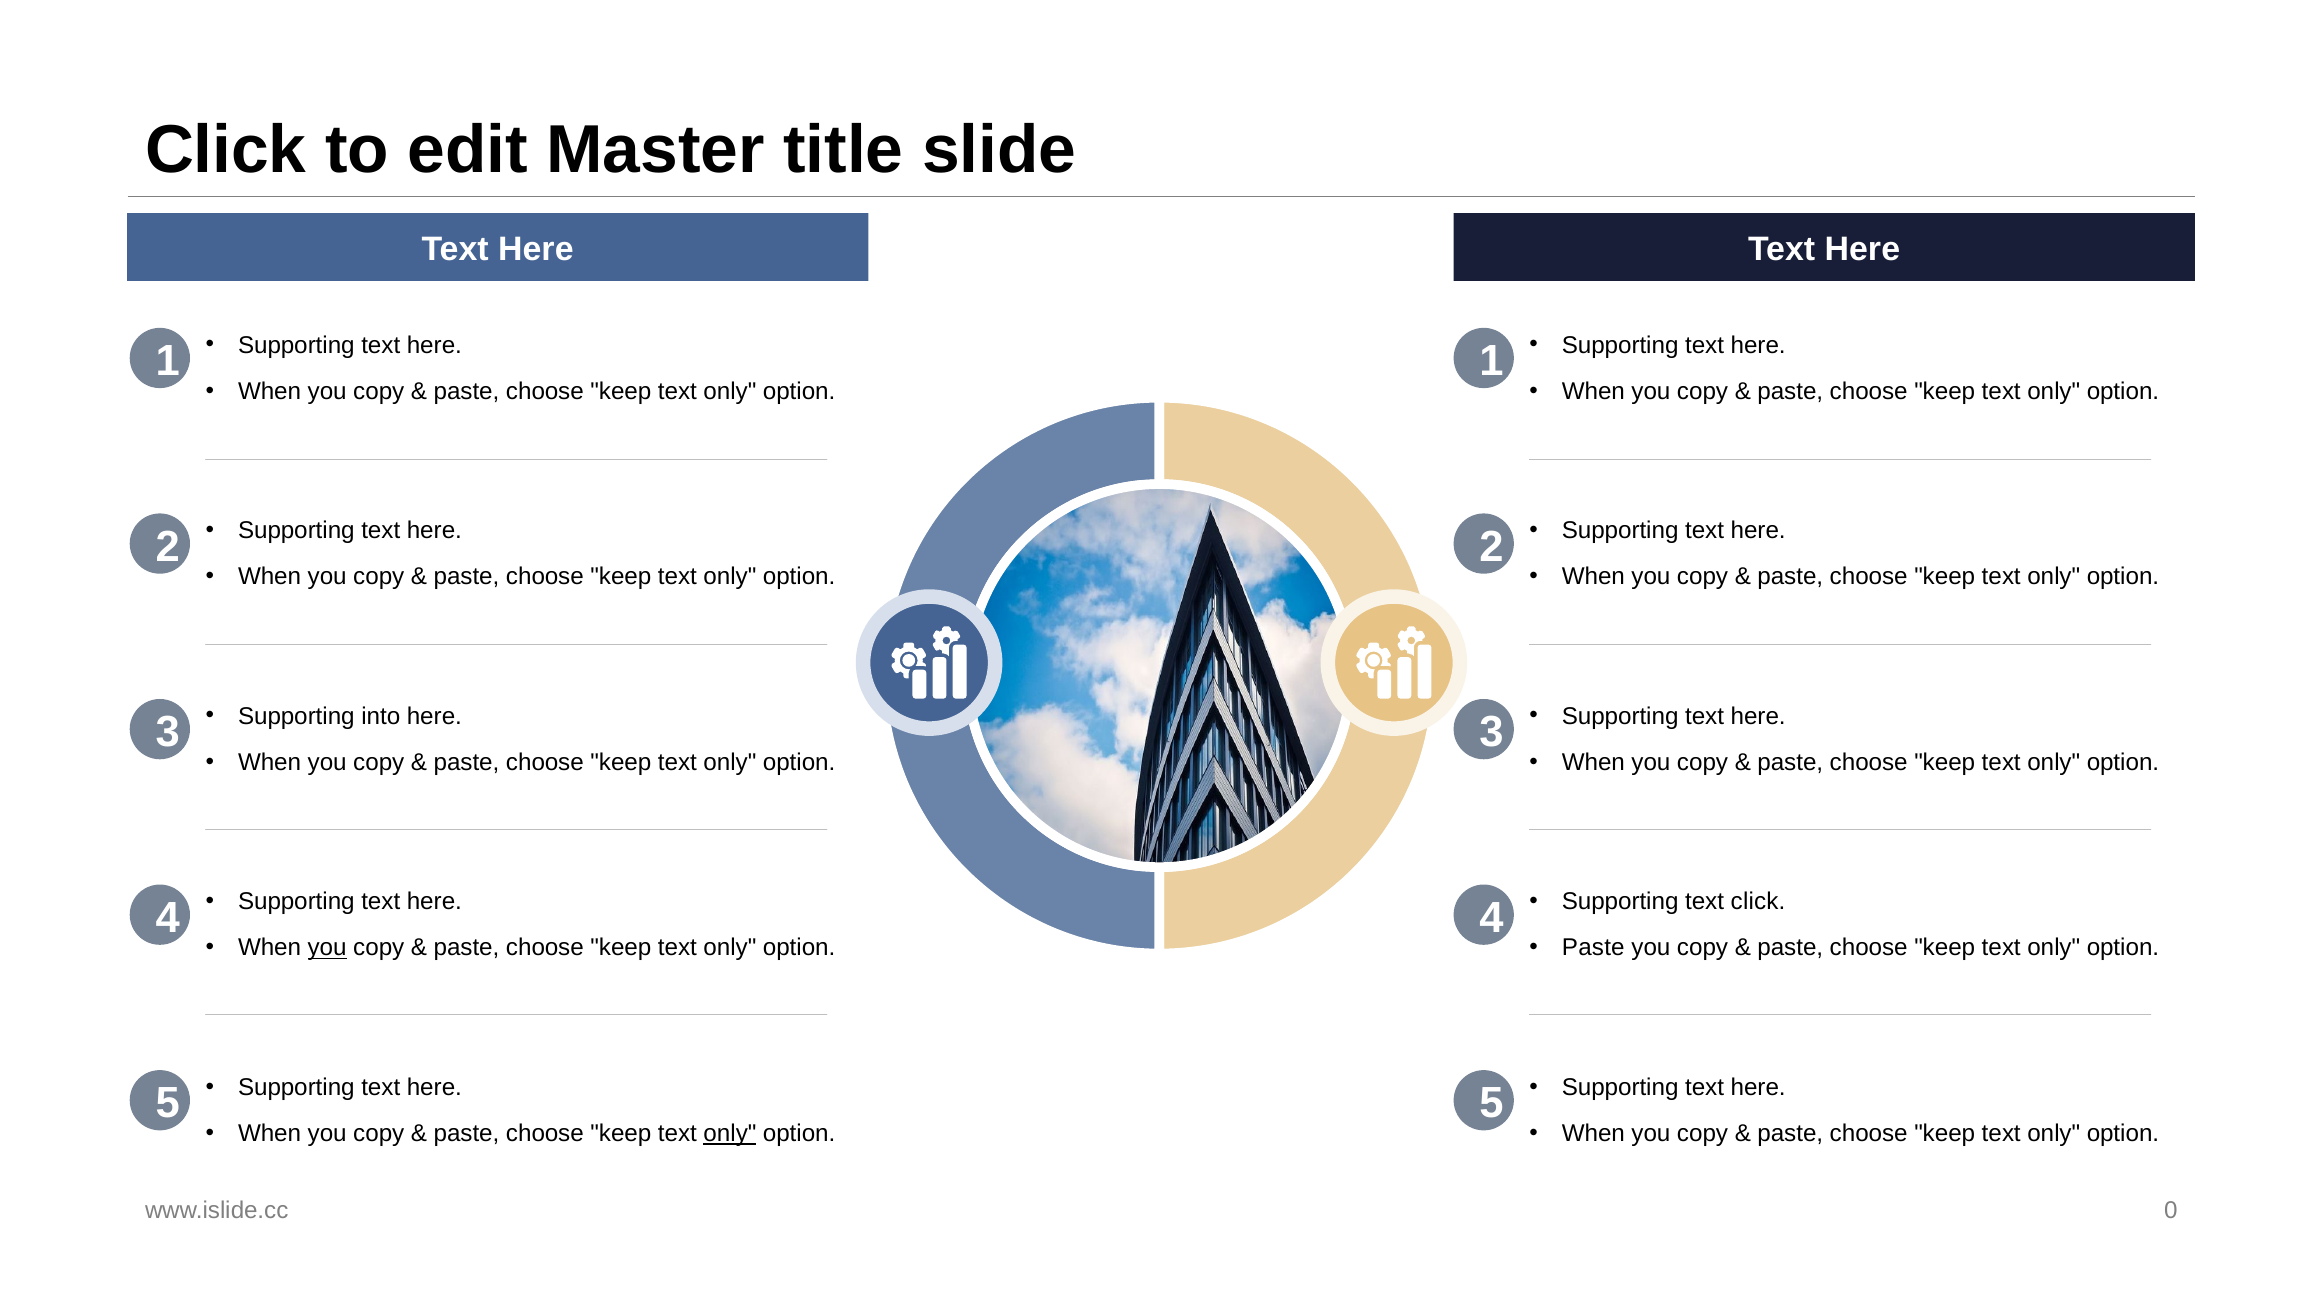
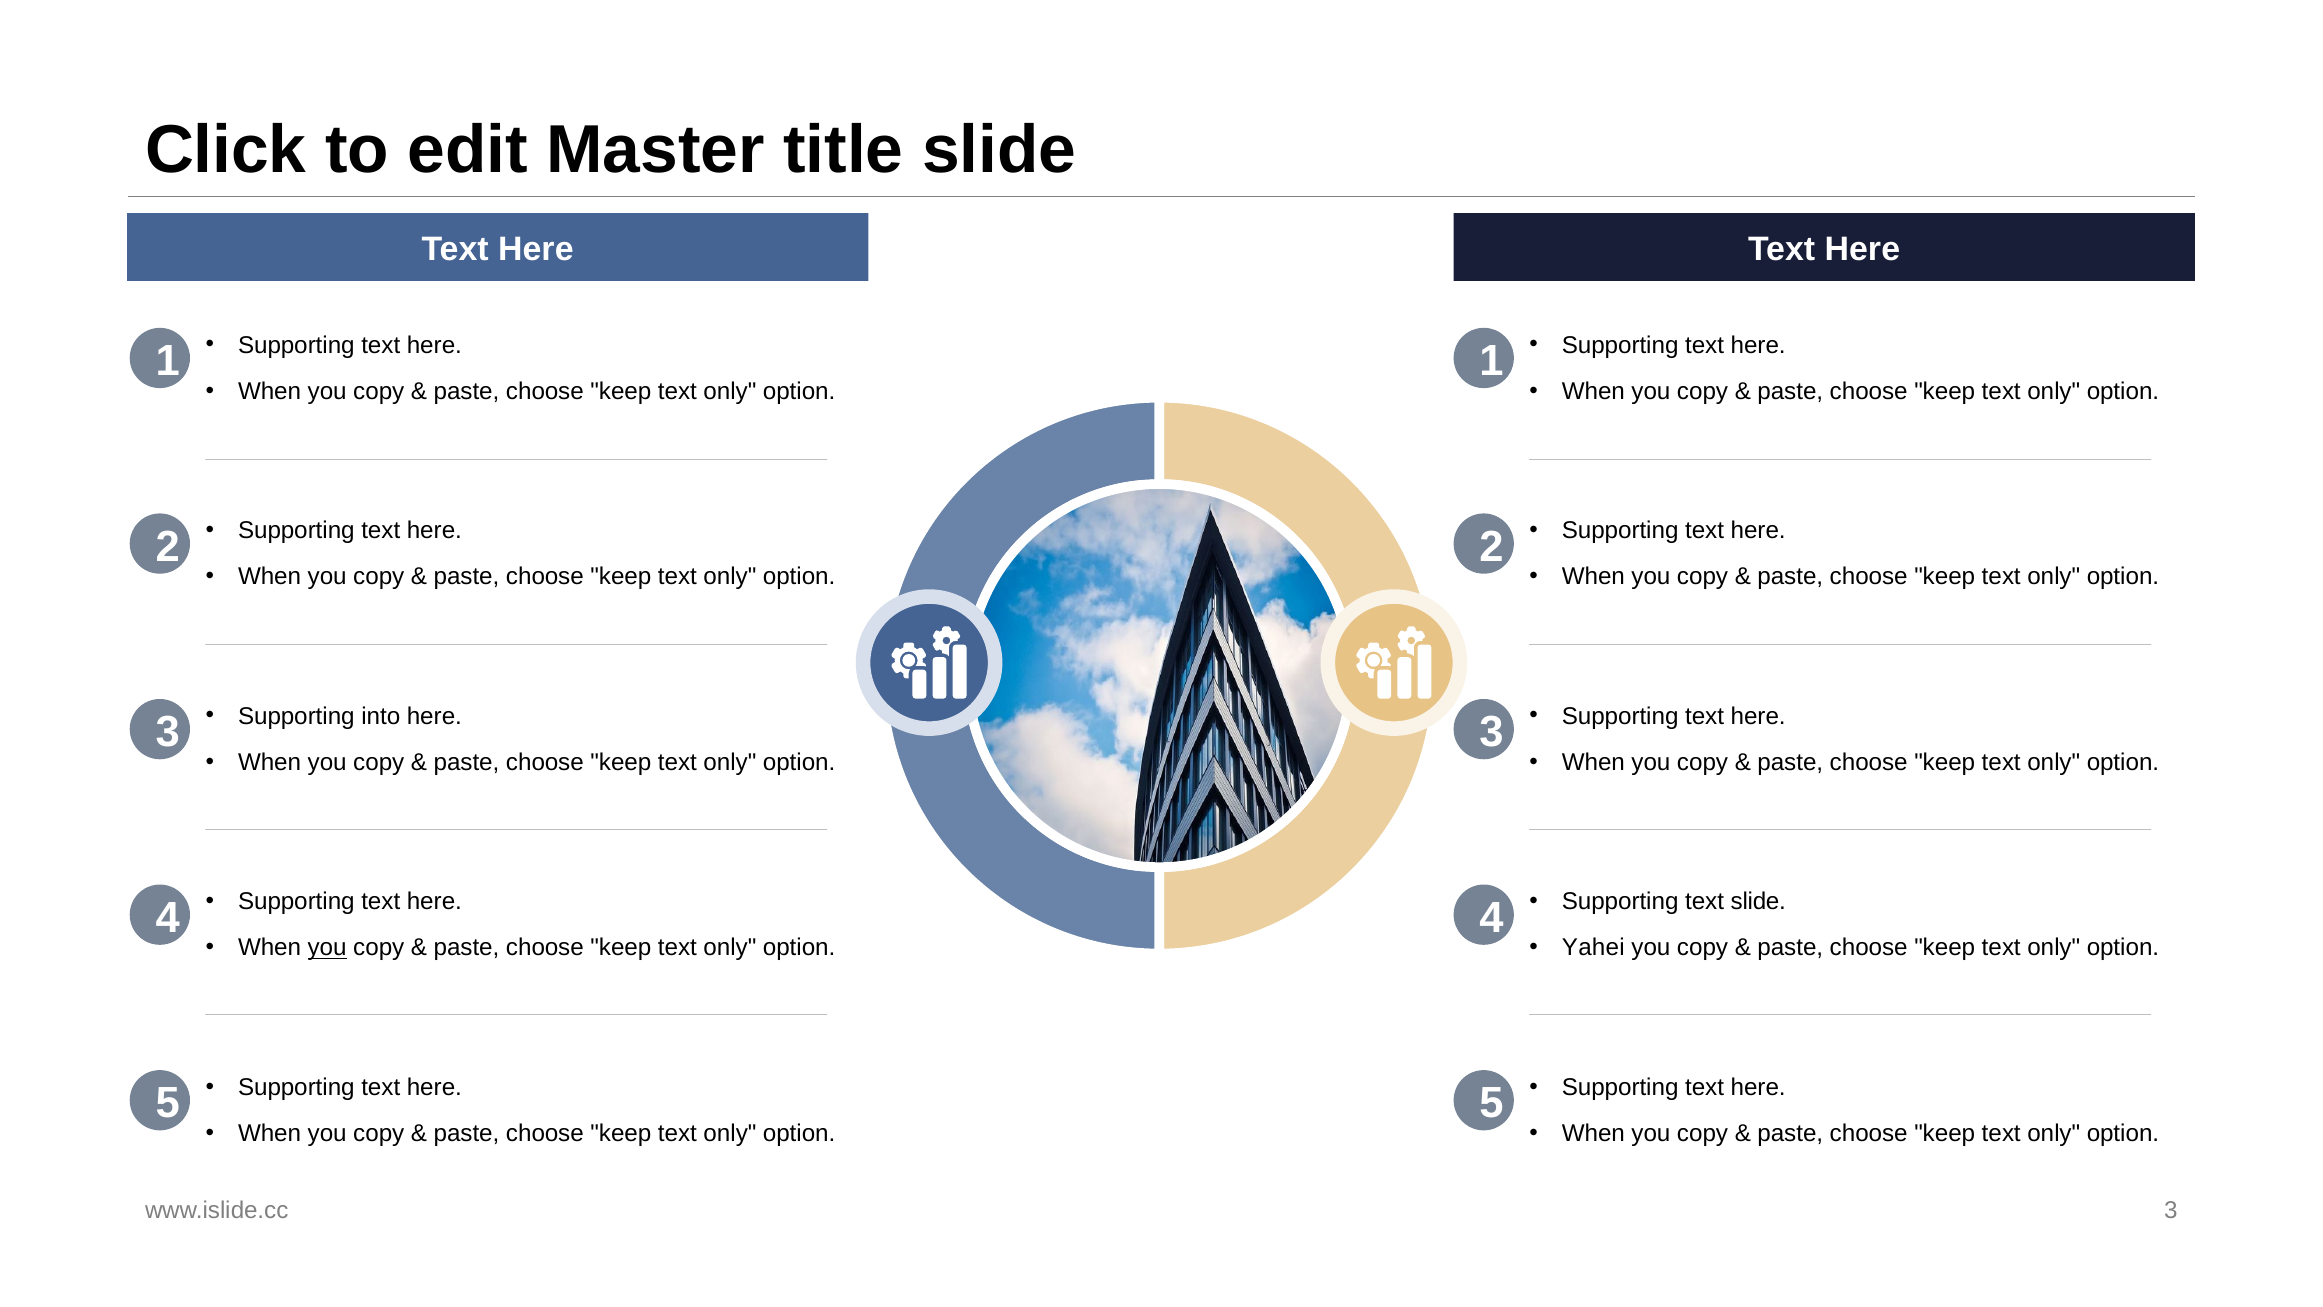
text click: click -> slide
Paste at (1593, 948): Paste -> Yahei
only at (730, 1133) underline: present -> none
www.islide.cc 0: 0 -> 3
